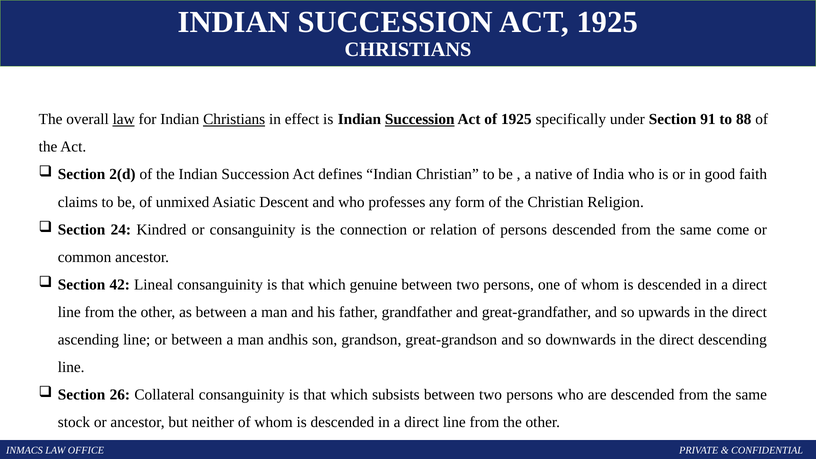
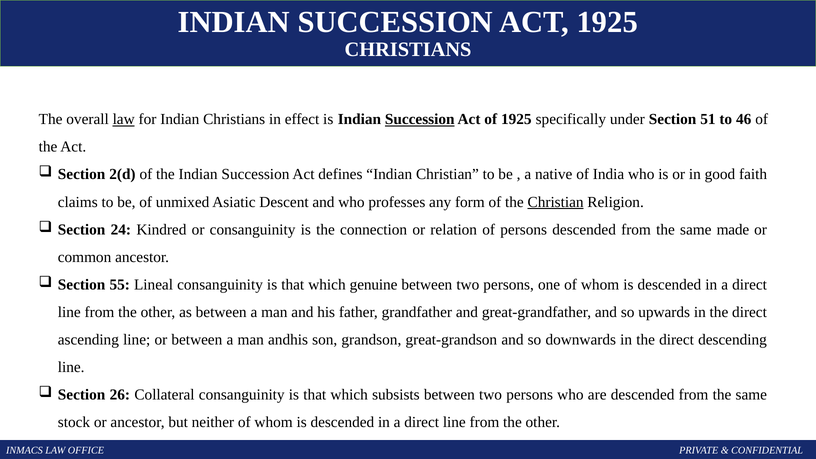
Christians at (234, 119) underline: present -> none
91: 91 -> 51
88: 88 -> 46
Christian at (556, 202) underline: none -> present
come: come -> made
42: 42 -> 55
